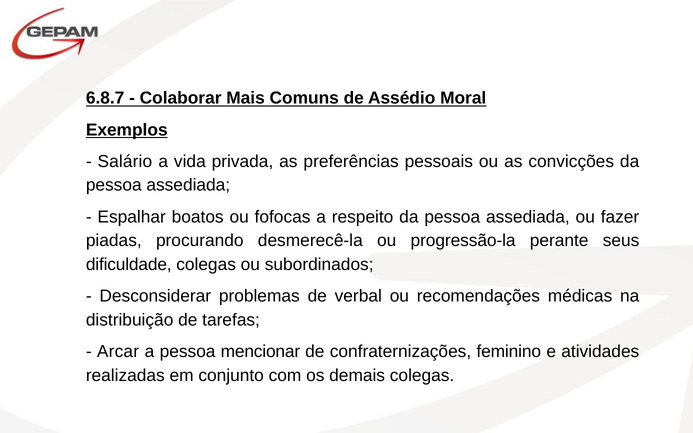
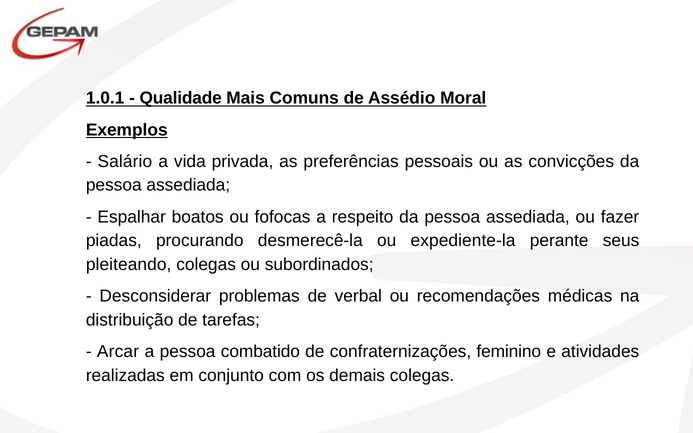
6.8.7: 6.8.7 -> 1.0.1
Colaborar: Colaborar -> Qualidade
progressão-la: progressão-la -> expediente-la
dificuldade: dificuldade -> pleiteando
mencionar: mencionar -> combatido
